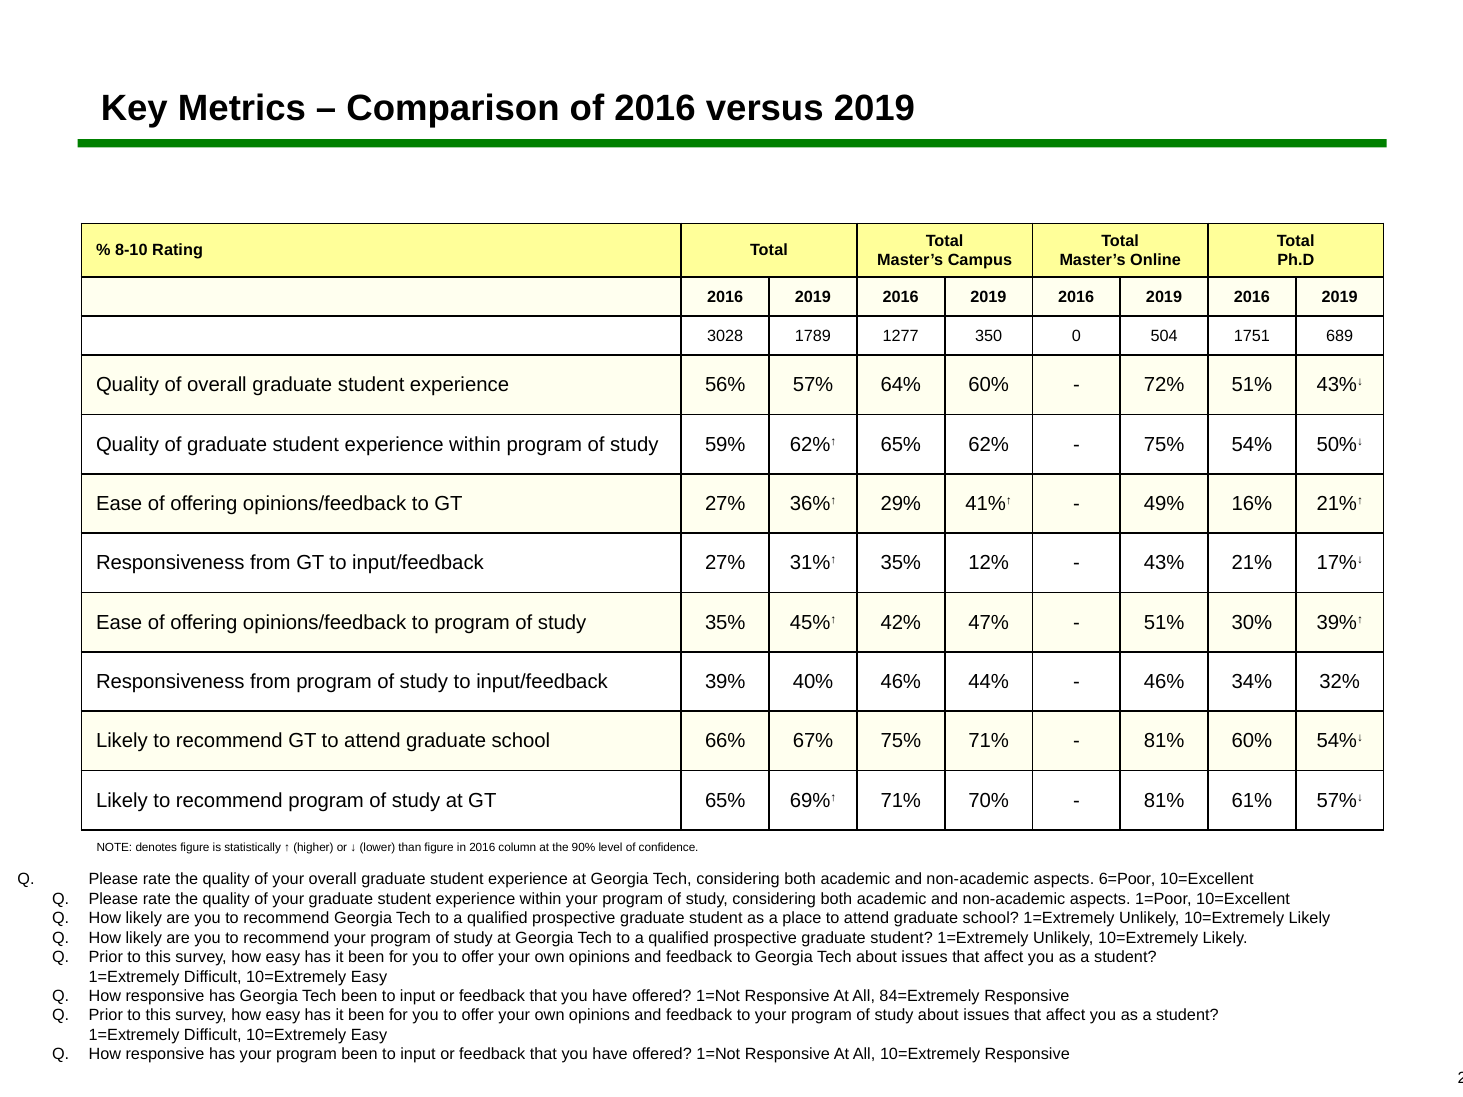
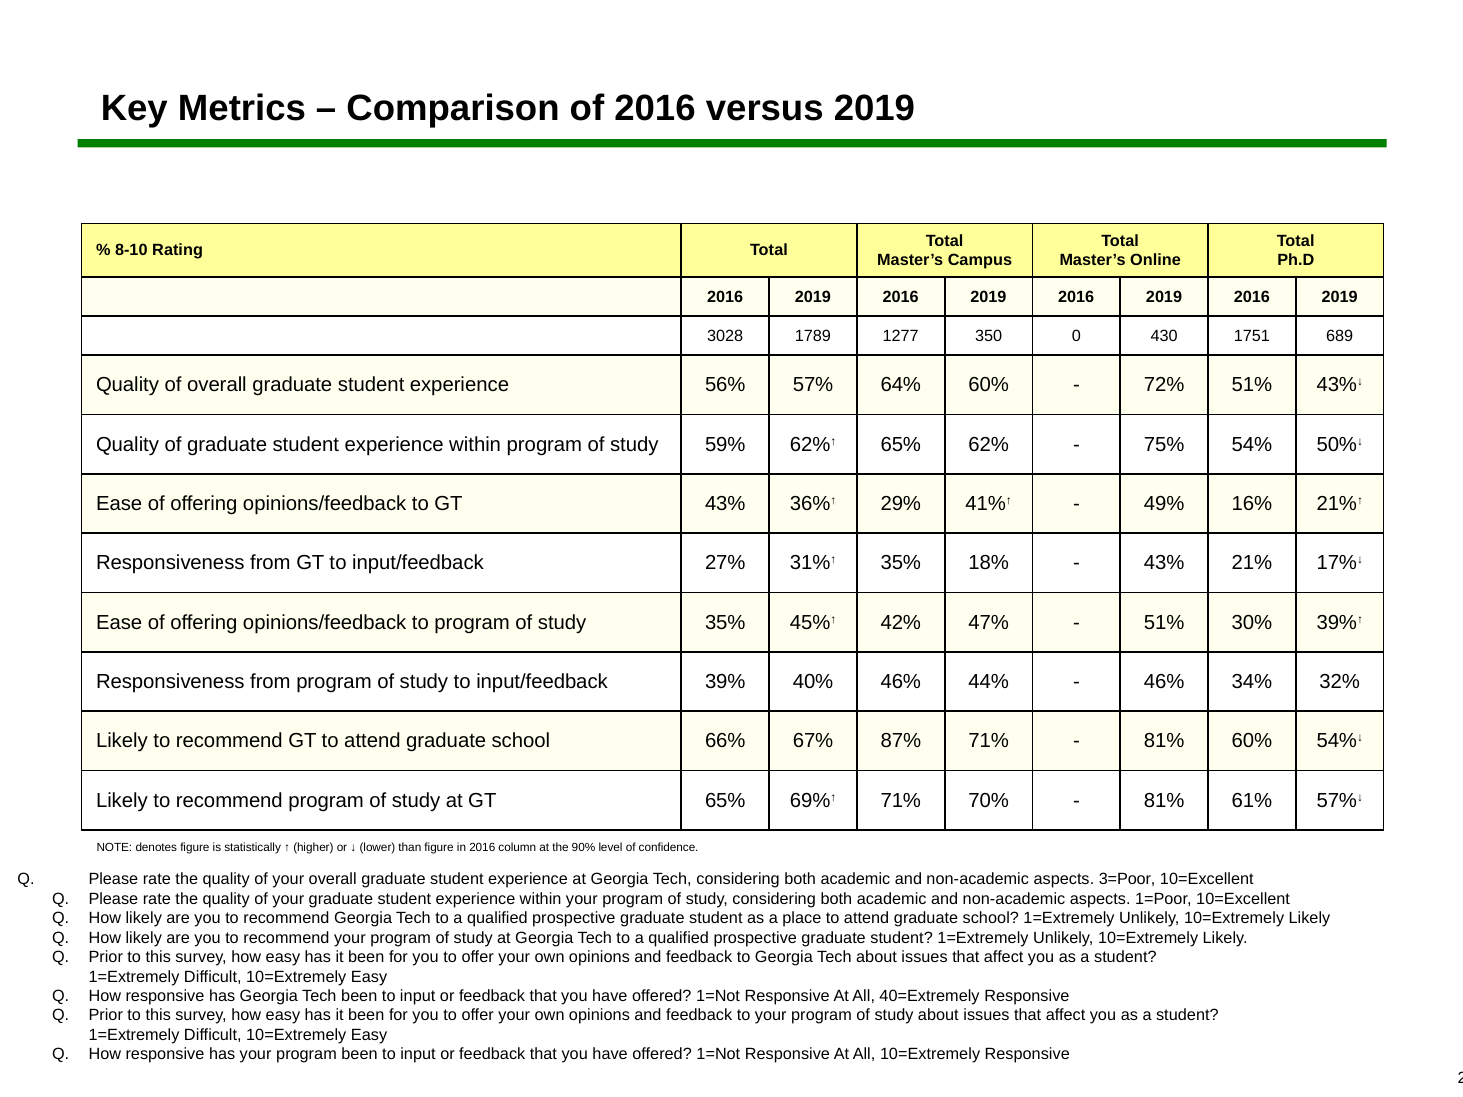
504: 504 -> 430
GT 27%: 27% -> 43%
12%: 12% -> 18%
67% 75%: 75% -> 87%
6=Poor: 6=Poor -> 3=Poor
84=Extremely: 84=Extremely -> 40=Extremely
